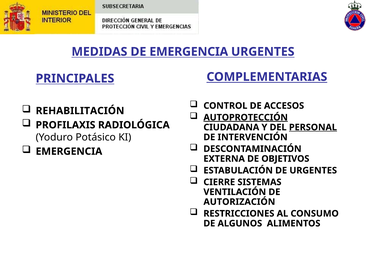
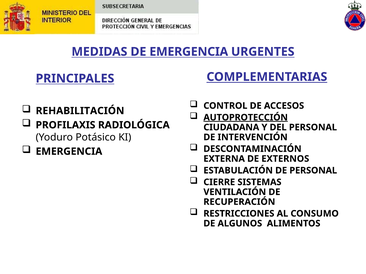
PERSONAL at (313, 128) underline: present -> none
OBJETIVOS: OBJETIVOS -> EXTERNOS
DE URGENTES: URGENTES -> PERSONAL
AUTORIZACIÓN: AUTORIZACIÓN -> RECUPERACIÓN
